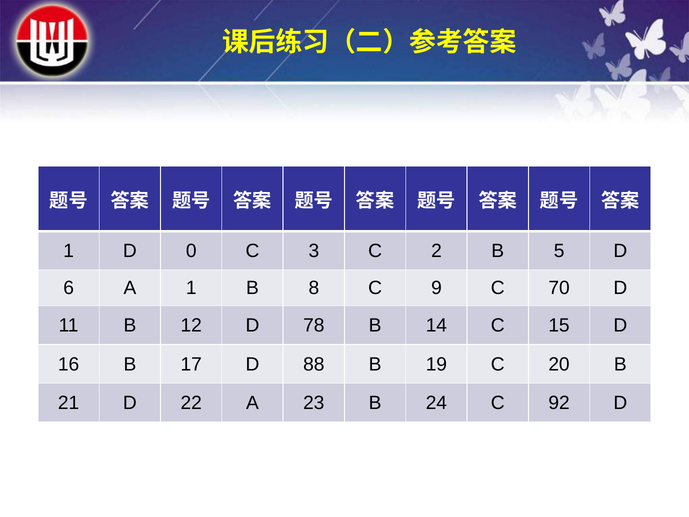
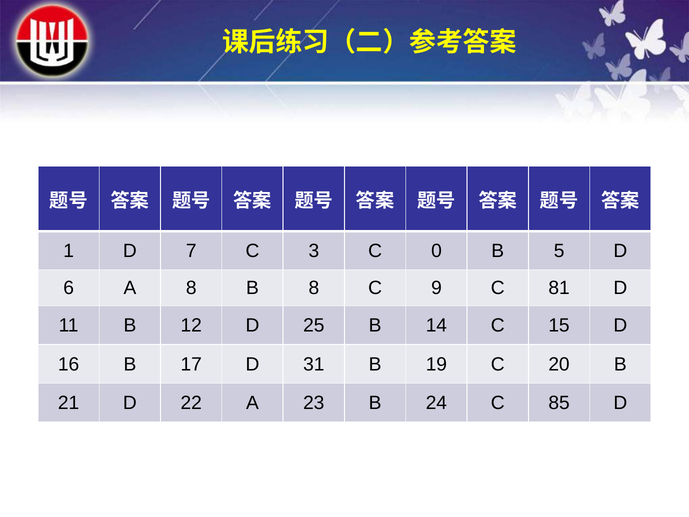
0: 0 -> 7
2: 2 -> 0
A 1: 1 -> 8
70: 70 -> 81
78: 78 -> 25
88: 88 -> 31
92: 92 -> 85
